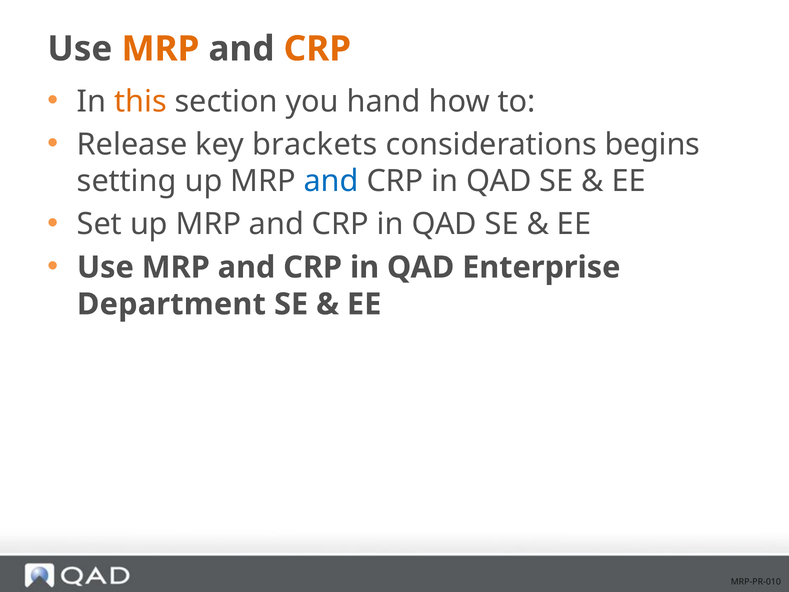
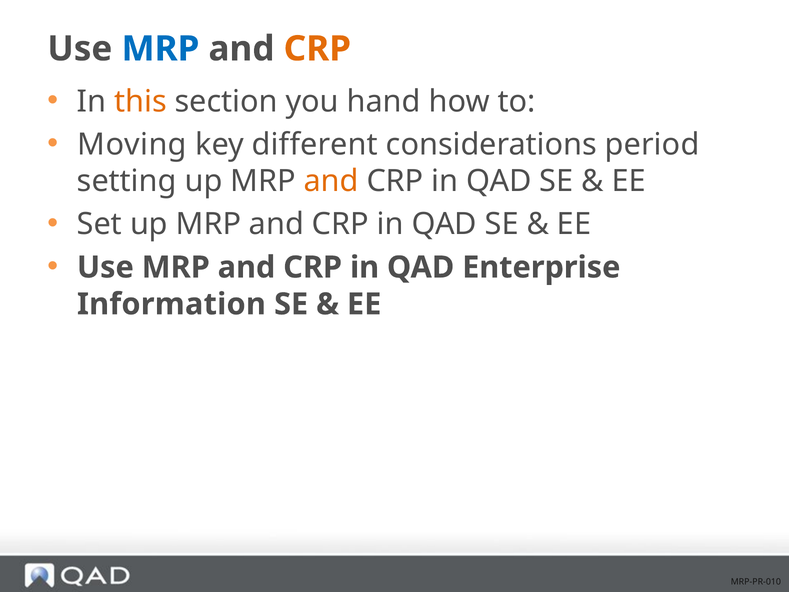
MRP at (160, 49) colour: orange -> blue
Release: Release -> Moving
brackets: brackets -> different
begins: begins -> period
and at (331, 181) colour: blue -> orange
Department: Department -> Information
